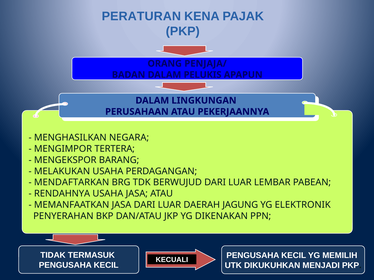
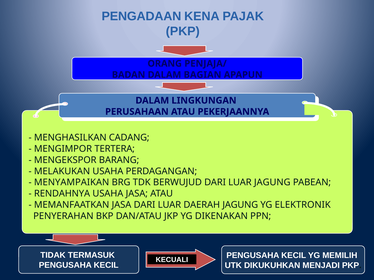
PERATURAN: PERATURAN -> PENGADAAN
PELUKIS: PELUKIS -> BAGIAN
NEGARA: NEGARA -> CADANG
MENDAFTARKAN: MENDAFTARKAN -> MENYAMPAIKAN
LUAR LEMBAR: LEMBAR -> JAGUNG
